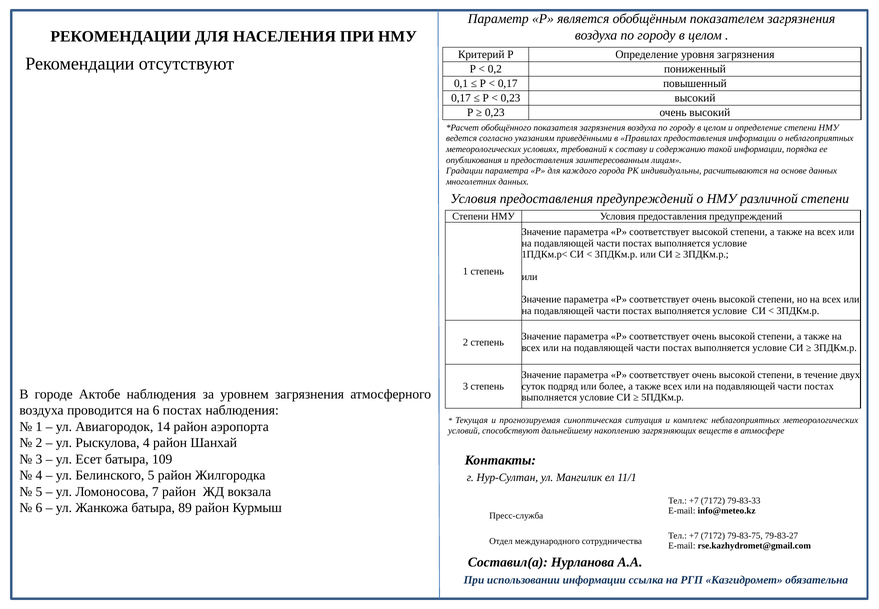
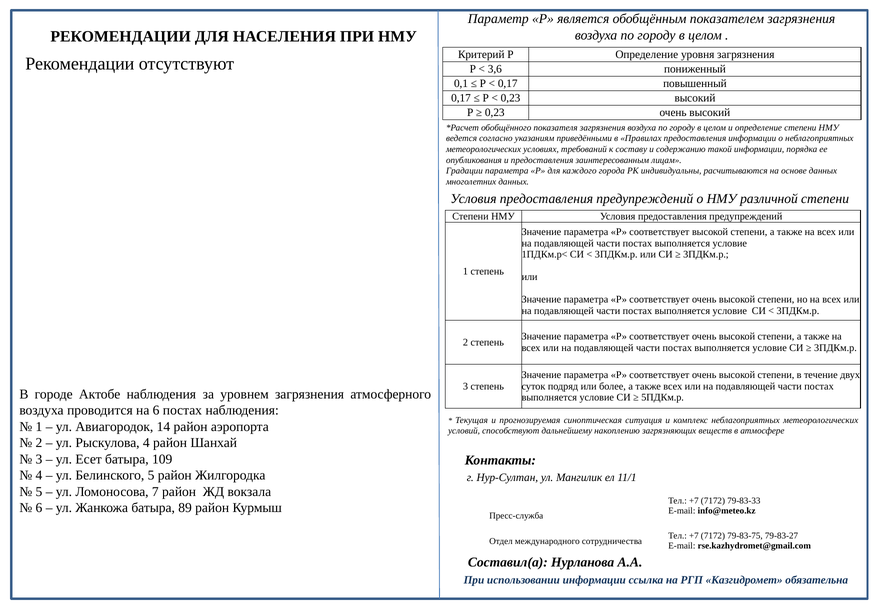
0,2: 0,2 -> 3,6
